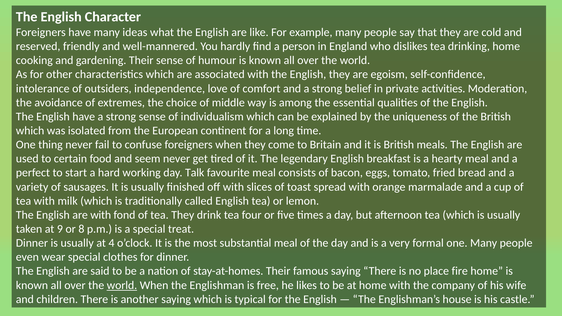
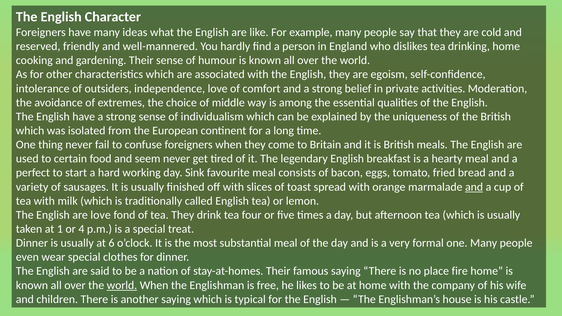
Talk: Talk -> Sink
and at (474, 187) underline: none -> present
are with: with -> love
9: 9 -> 1
8: 8 -> 4
4: 4 -> 6
